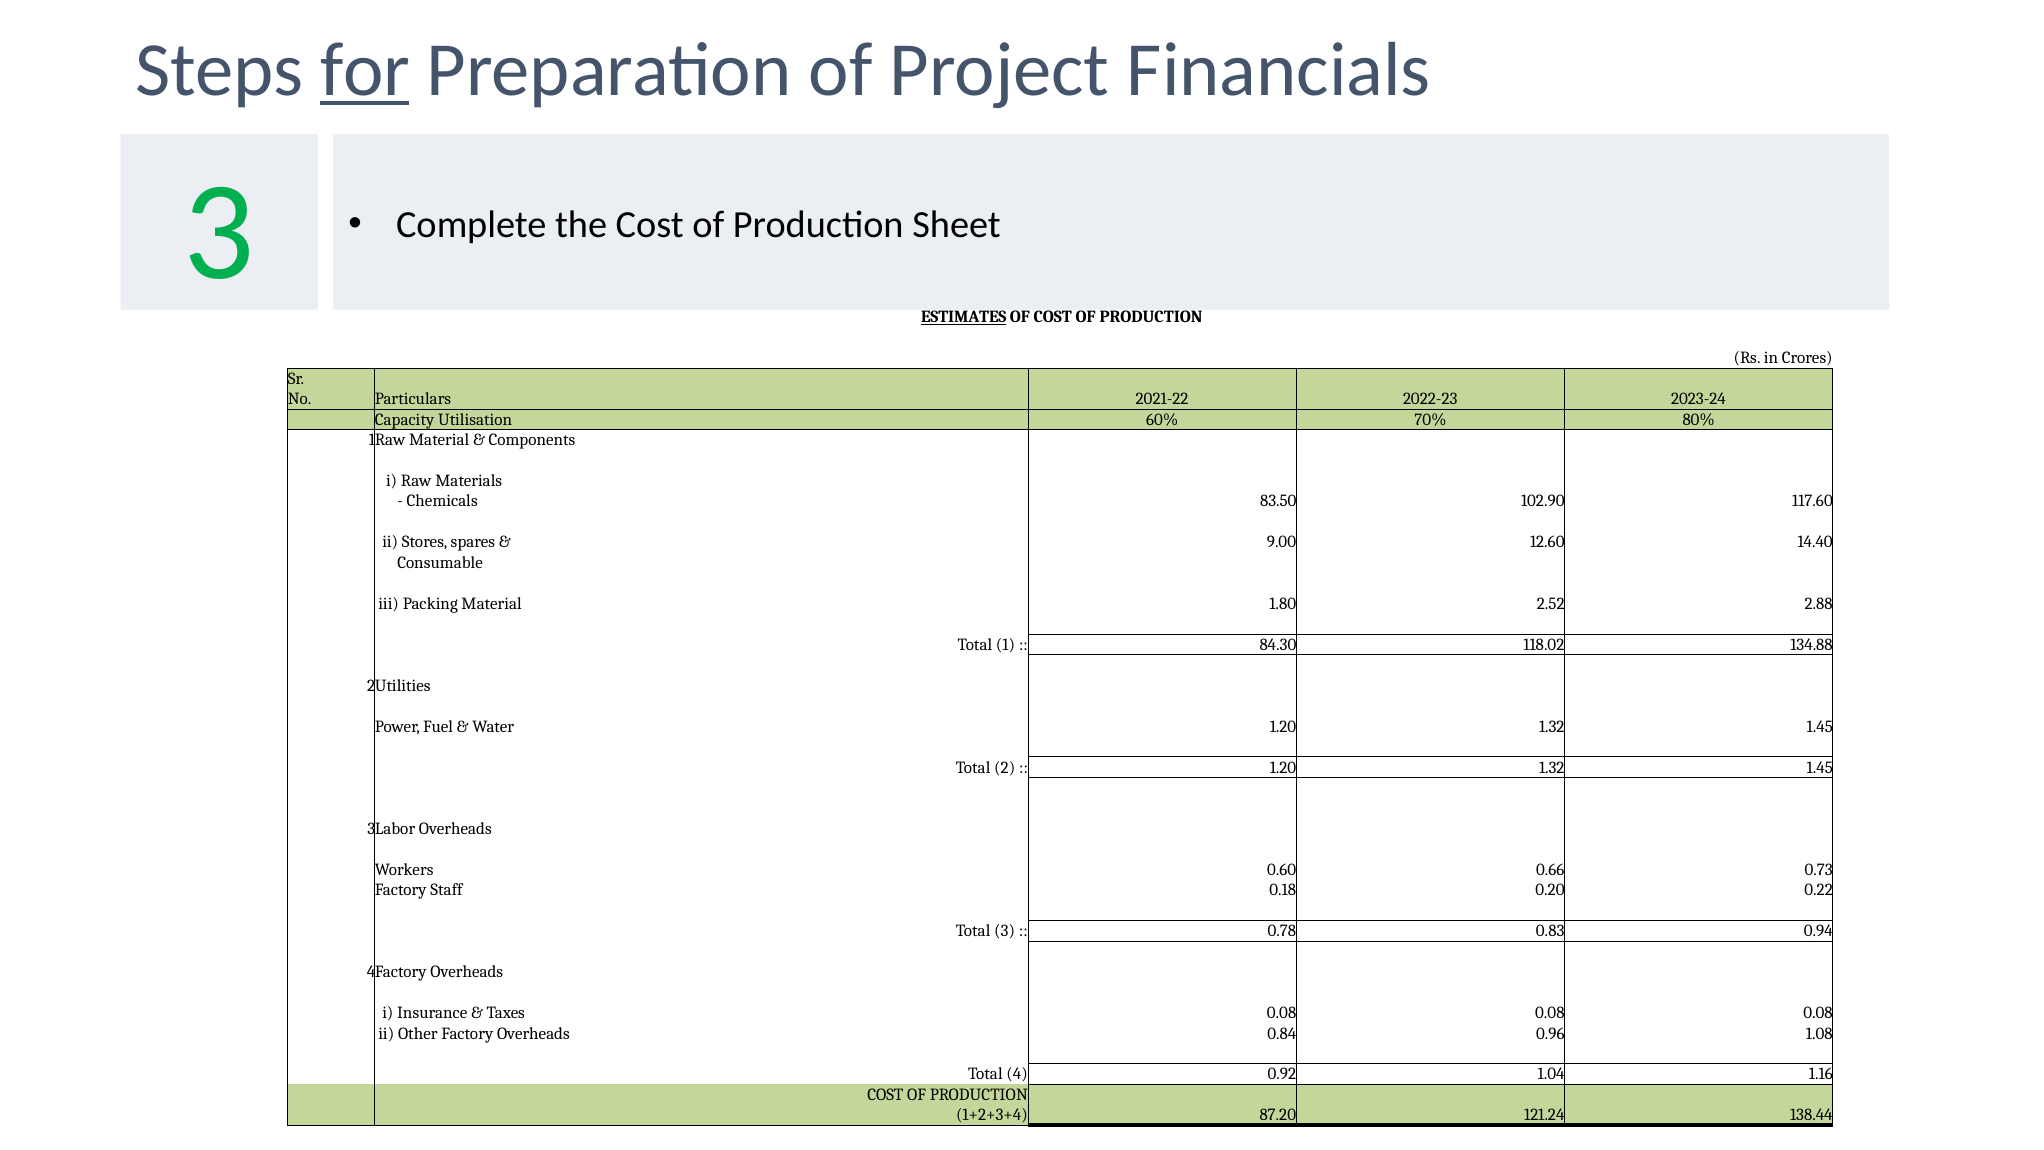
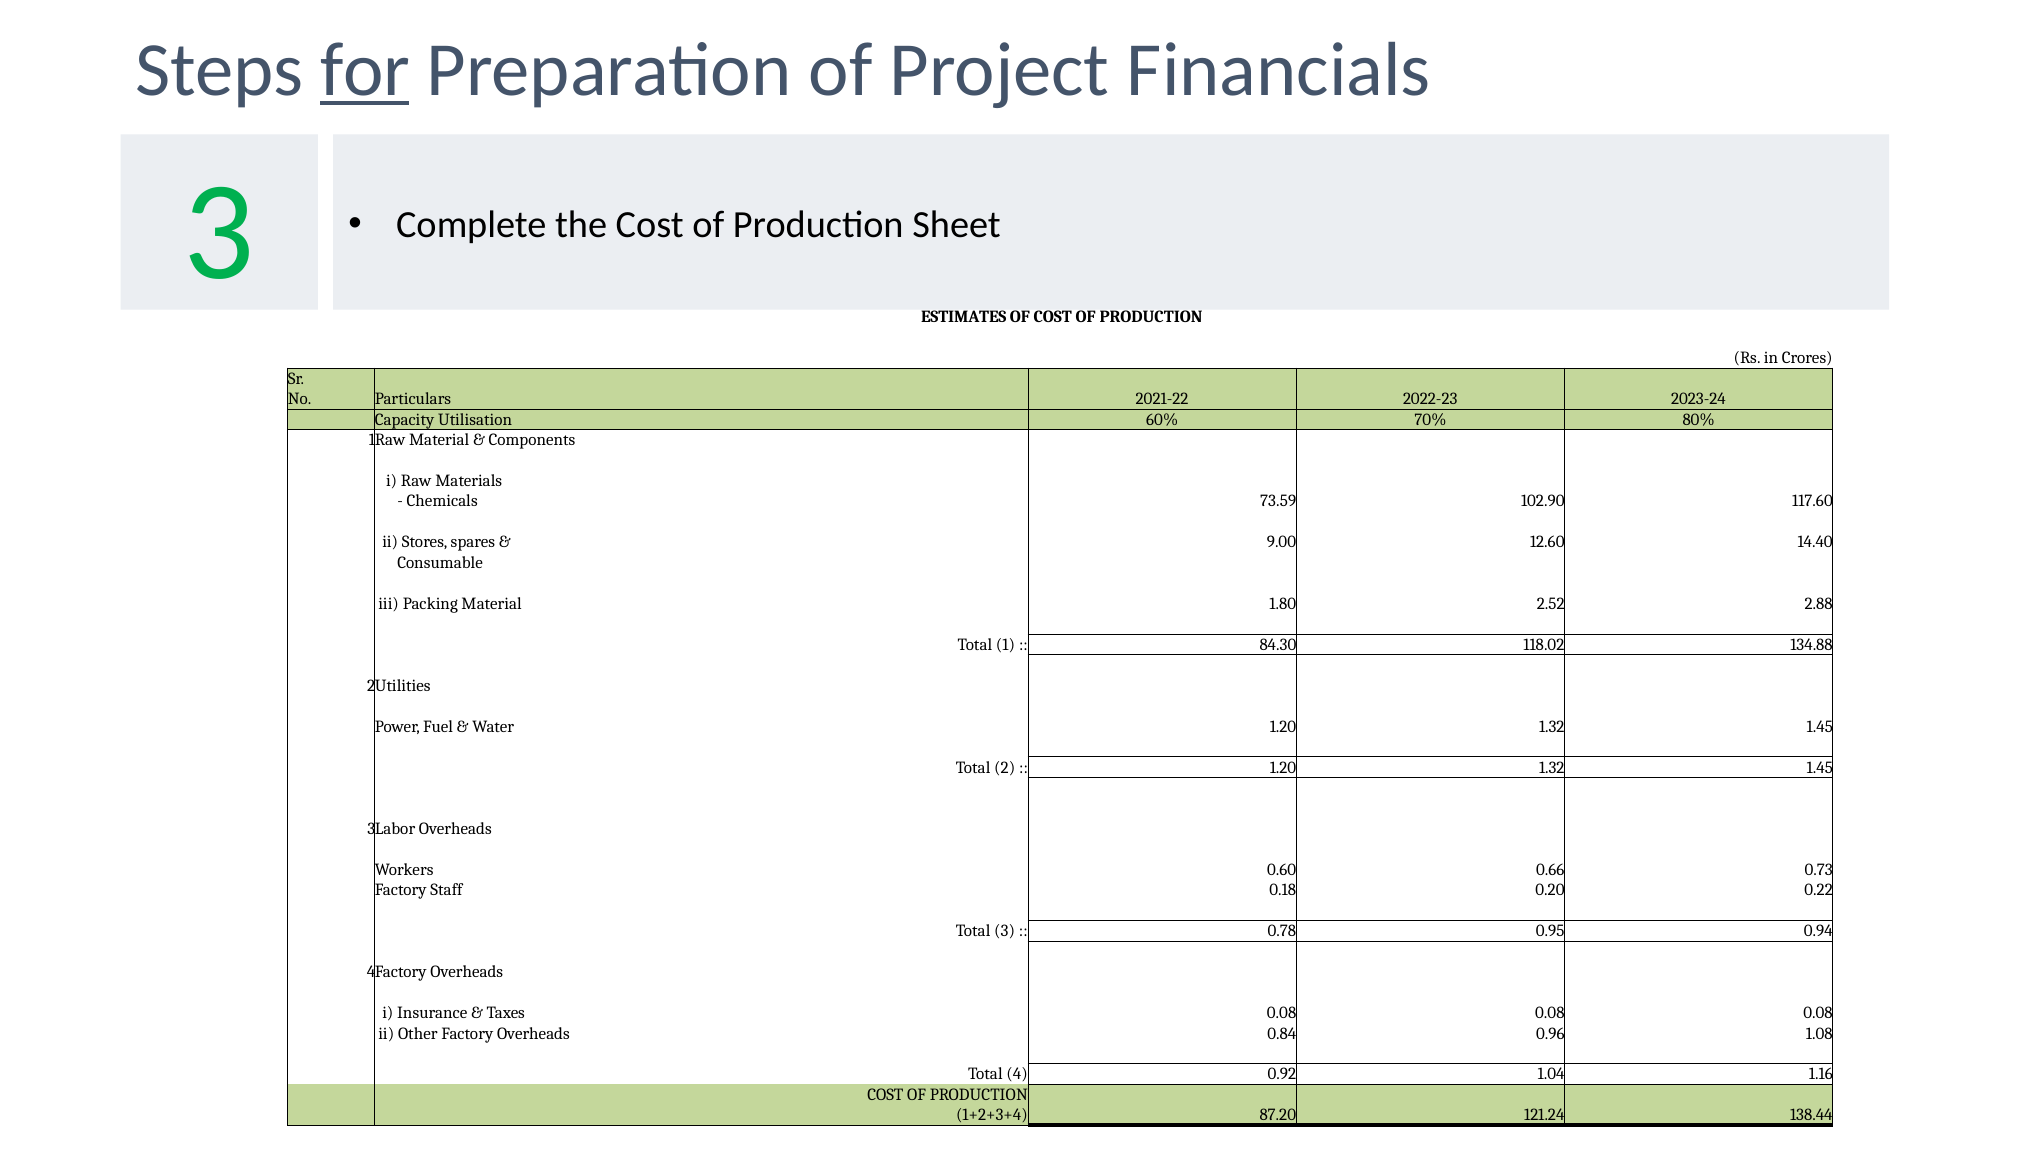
ESTIMATES underline: present -> none
83.50: 83.50 -> 73.59
0.83: 0.83 -> 0.95
